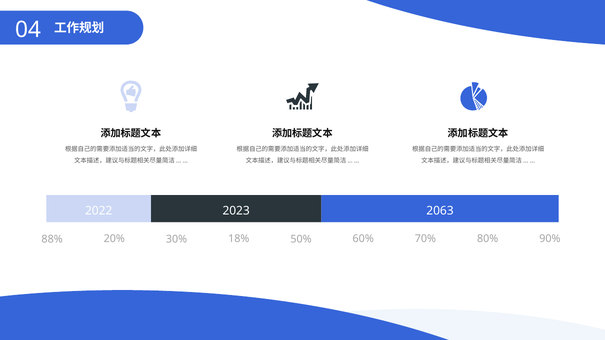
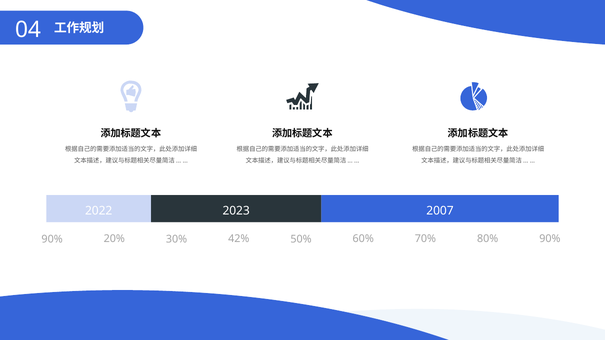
2063: 2063 -> 2007
88% at (52, 239): 88% -> 90%
18%: 18% -> 42%
